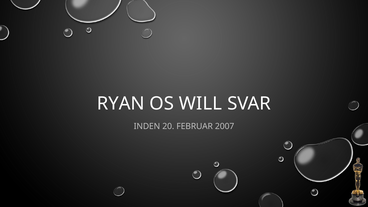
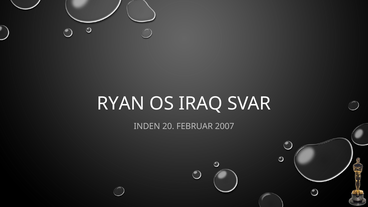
WILL: WILL -> IRAQ
